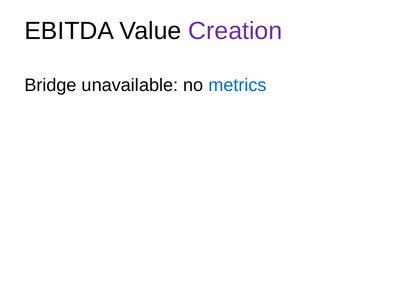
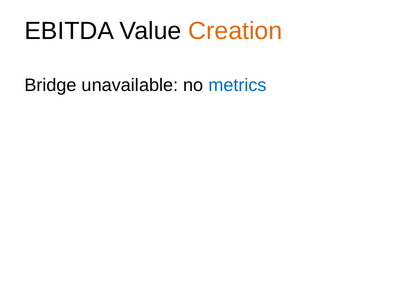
Creation colour: purple -> orange
